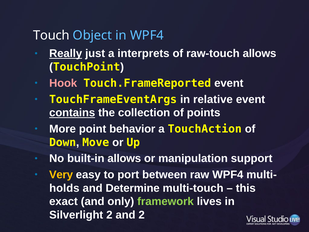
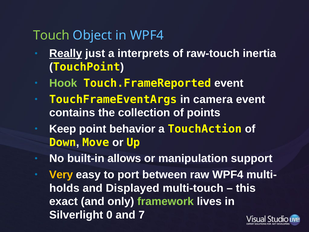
Touch colour: white -> light green
raw-touch allows: allows -> inertia
Hook colour: pink -> light green
relative: relative -> camera
contains underline: present -> none
More: More -> Keep
Determine: Determine -> Displayed
Silverlight 2: 2 -> 0
and 2: 2 -> 7
